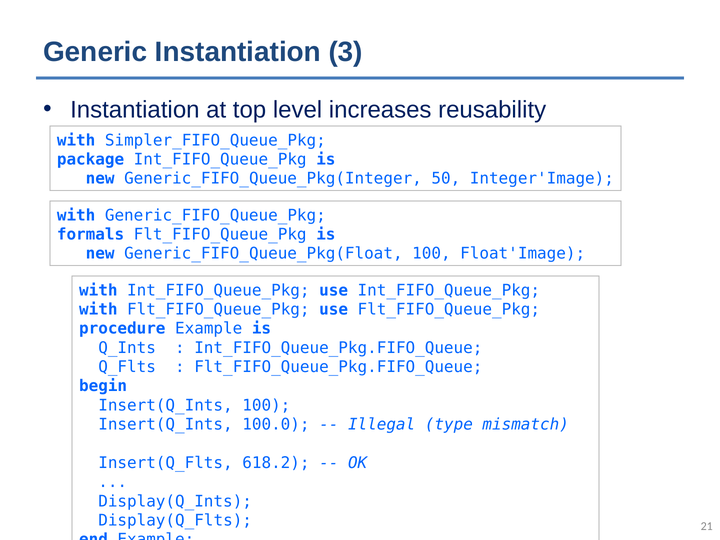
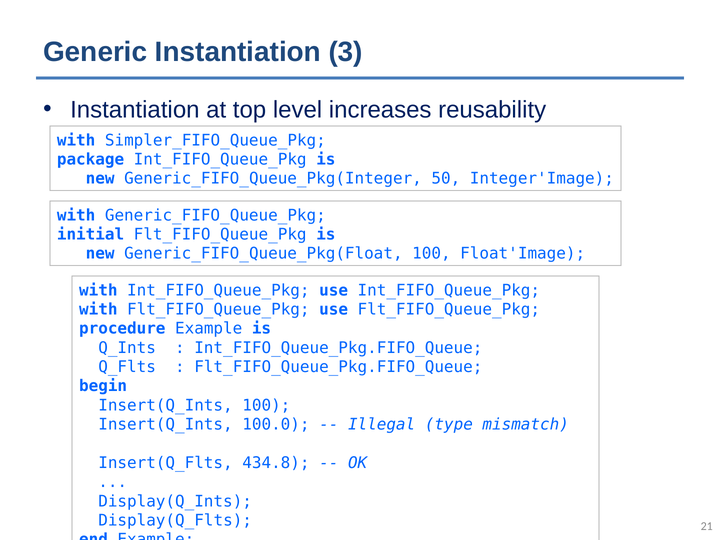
formals: formals -> initial
618.2: 618.2 -> 434.8
